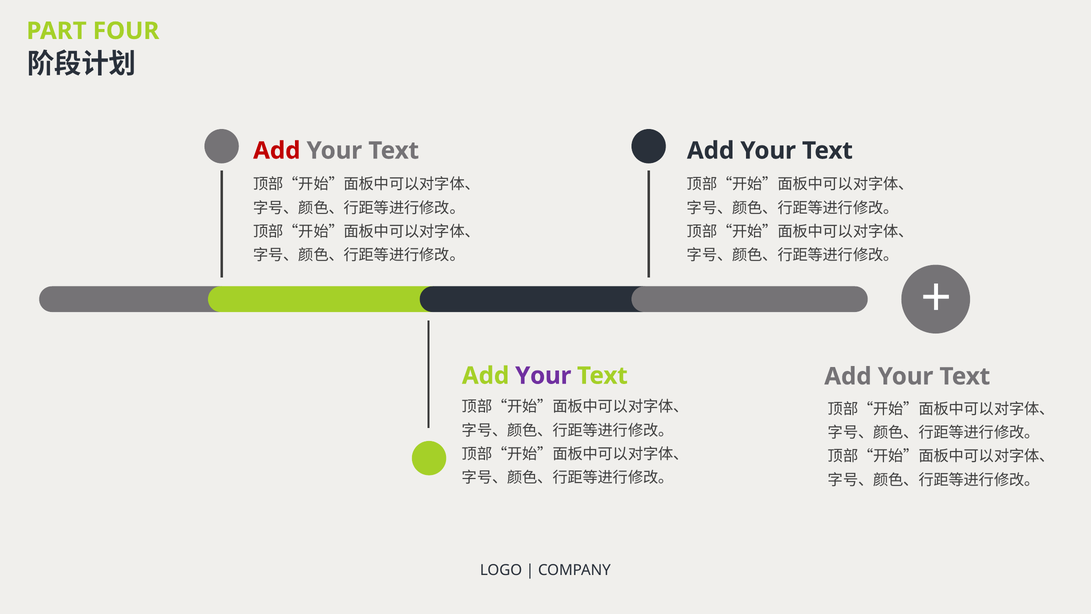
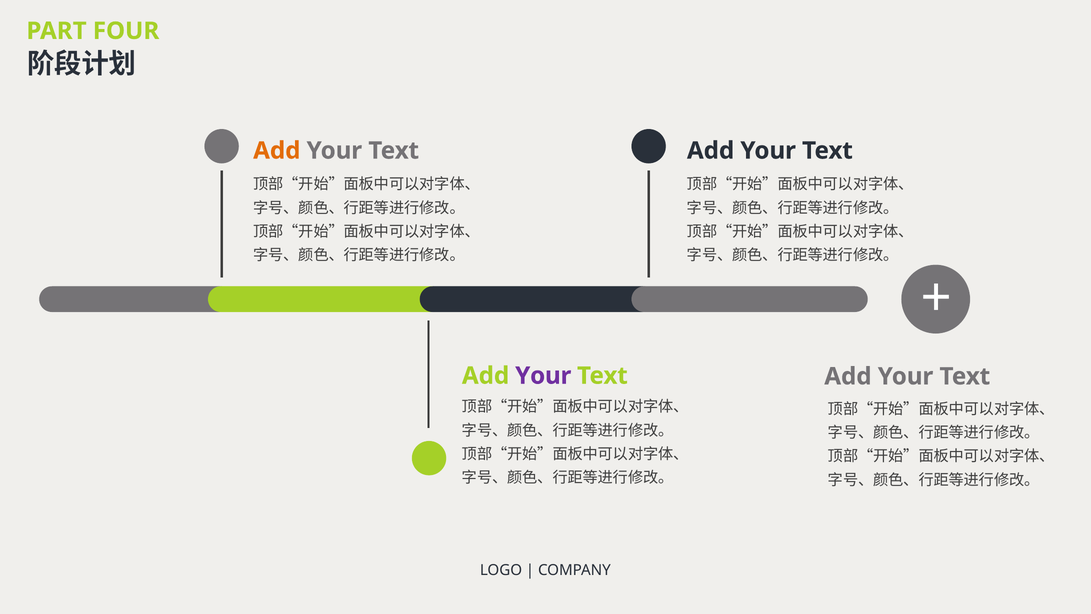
Add at (277, 151) colour: red -> orange
